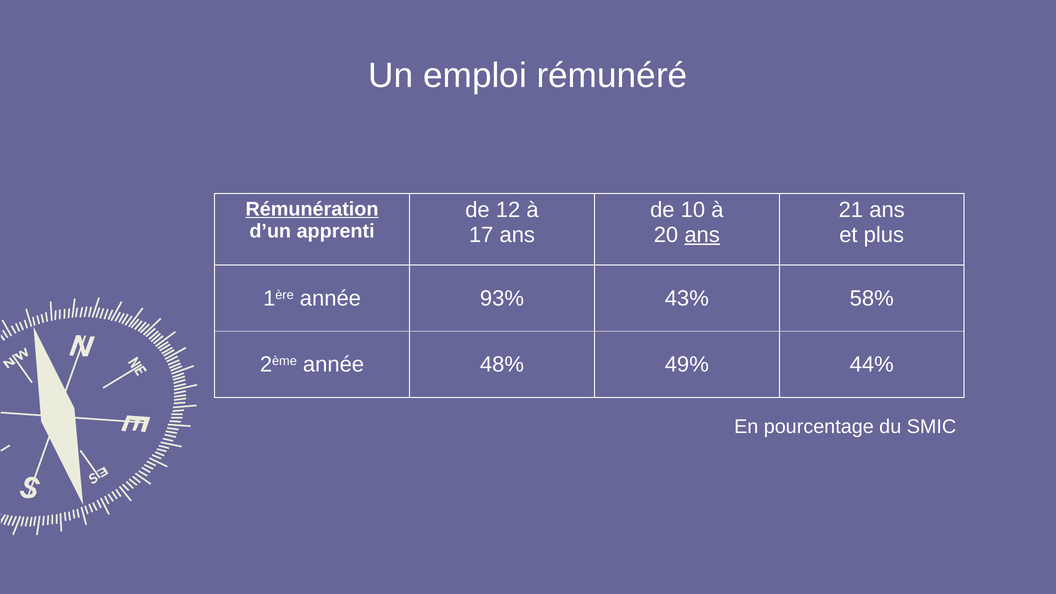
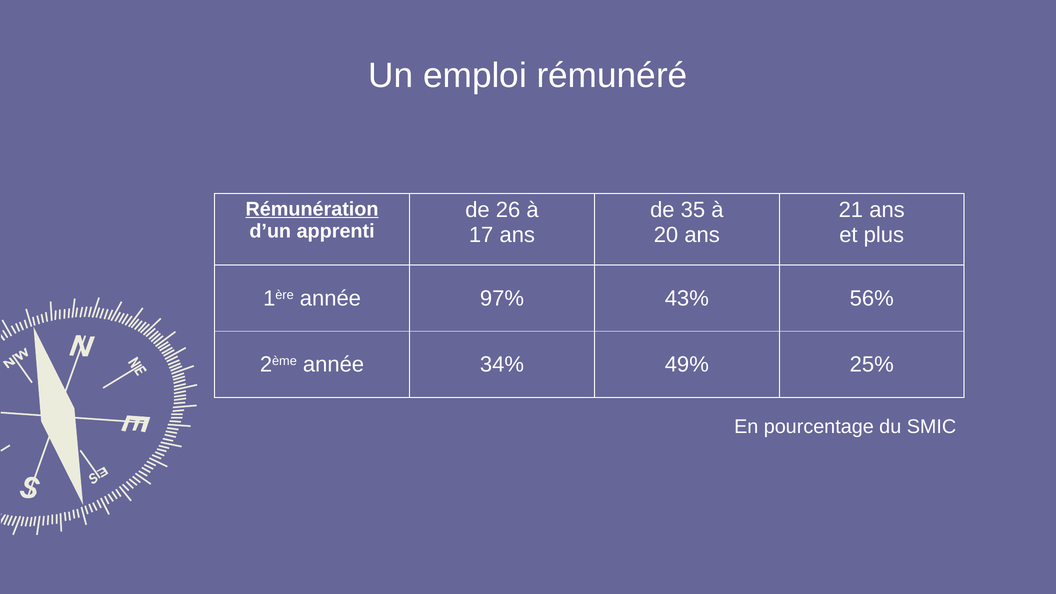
12: 12 -> 26
10: 10 -> 35
ans at (702, 235) underline: present -> none
93%: 93% -> 97%
58%: 58% -> 56%
48%: 48% -> 34%
44%: 44% -> 25%
